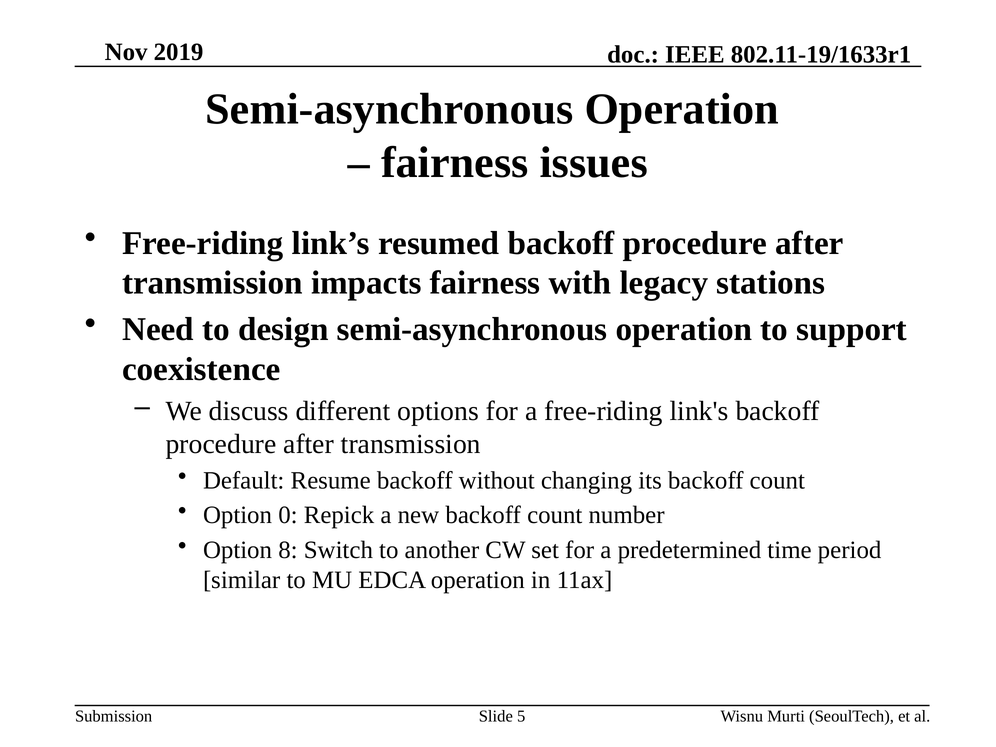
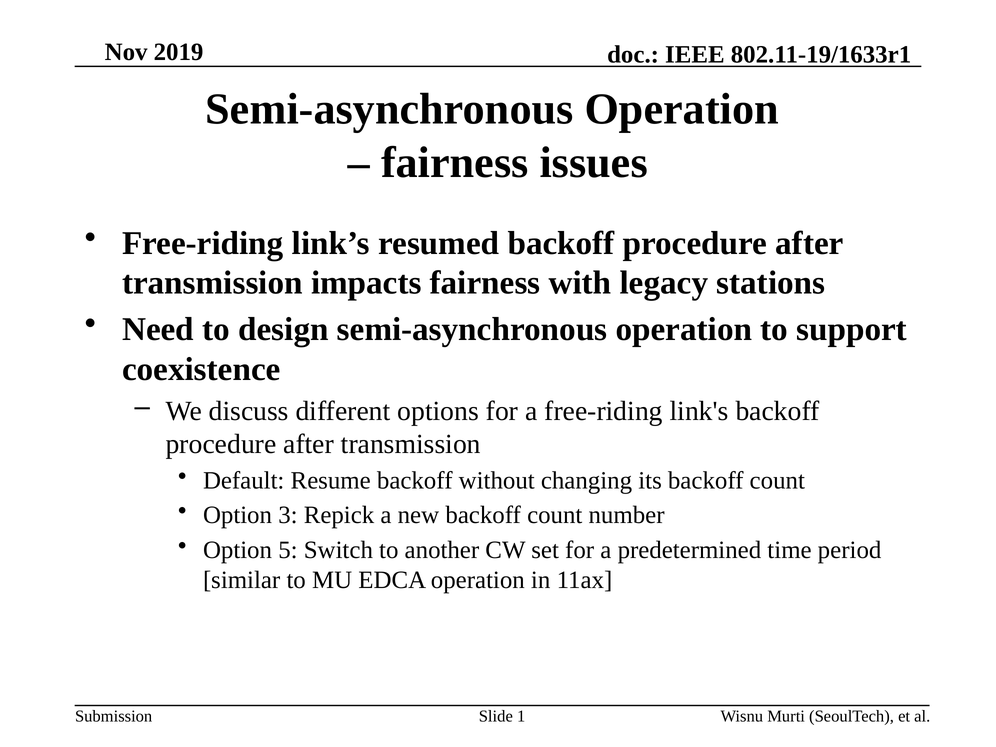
0: 0 -> 3
8: 8 -> 5
5: 5 -> 1
